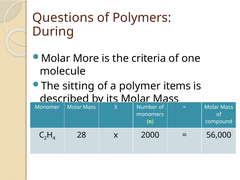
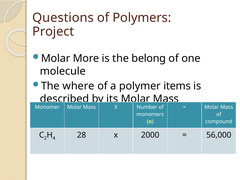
During: During -> Project
criteria: criteria -> belong
sitting: sitting -> where
